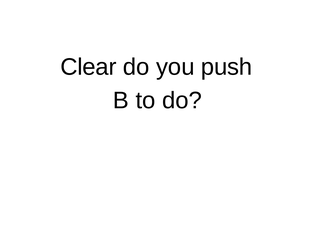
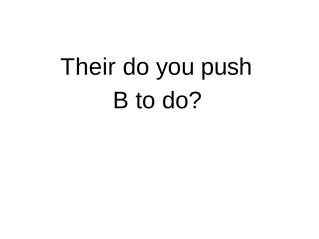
Clear: Clear -> Their
